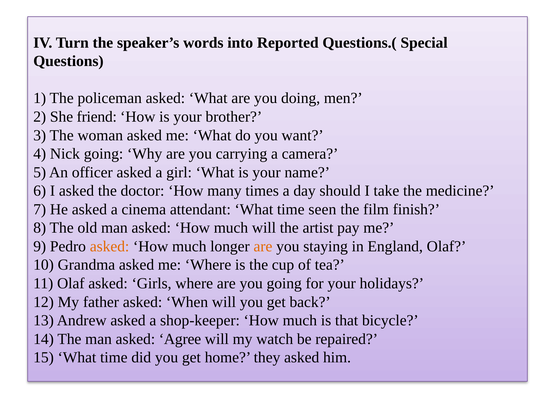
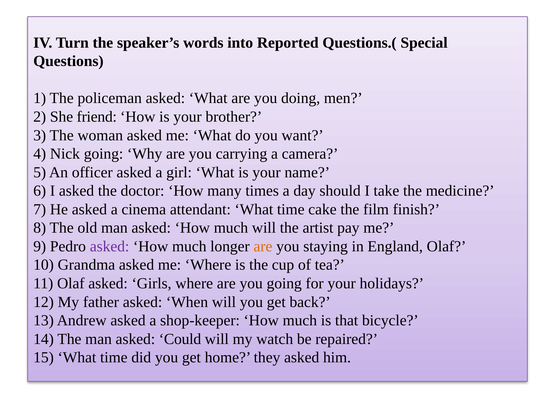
seen: seen -> cake
asked at (110, 247) colour: orange -> purple
Agree: Agree -> Could
